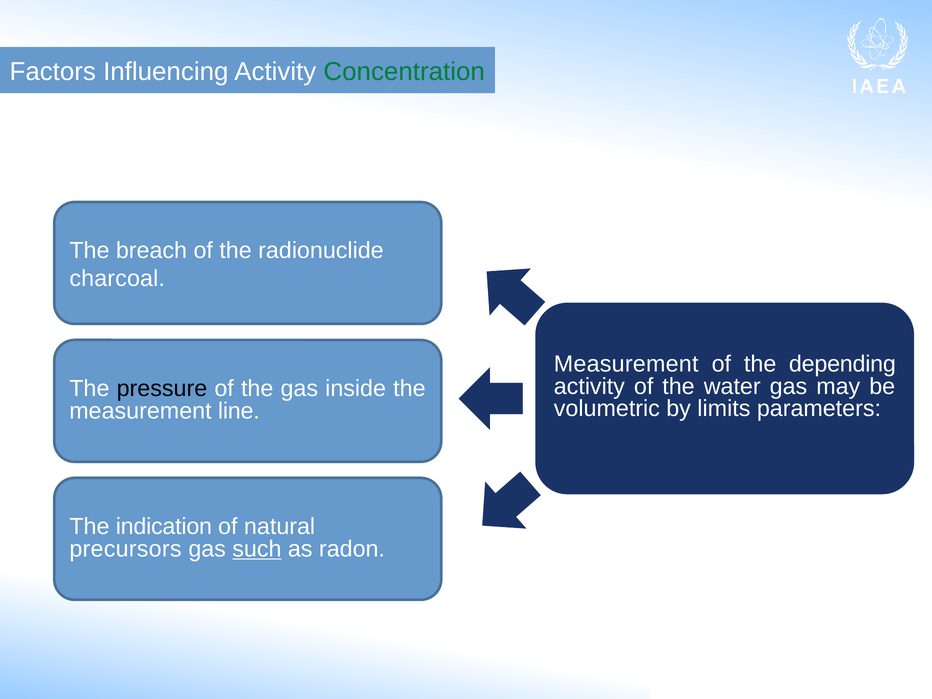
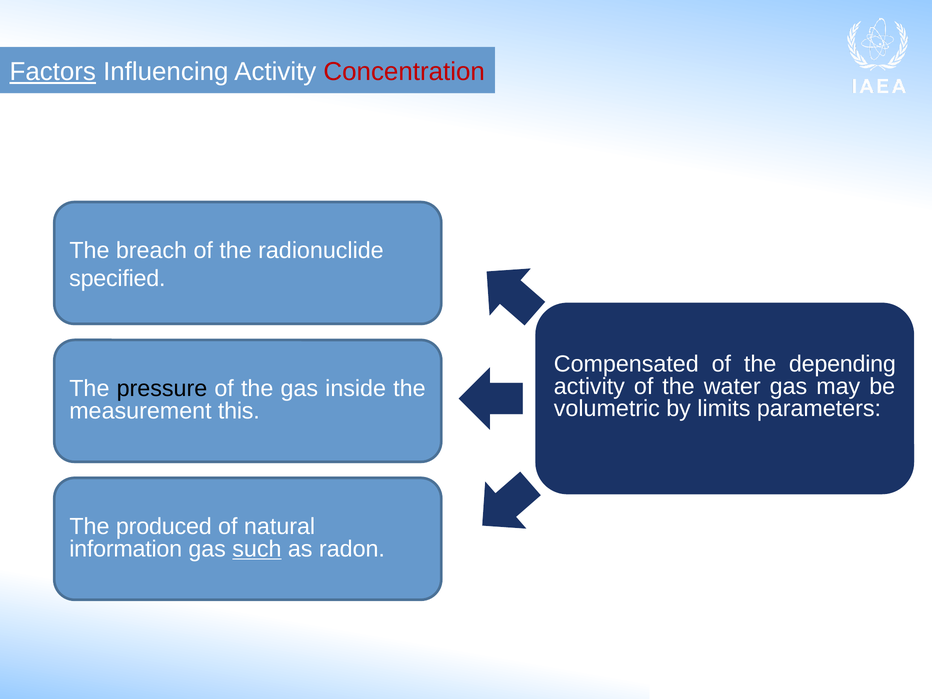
Factors underline: none -> present
Concentration colour: green -> red
charcoal: charcoal -> specified
Measurement at (626, 364): Measurement -> Compensated
line: line -> this
indication: indication -> produced
precursors: precursors -> information
